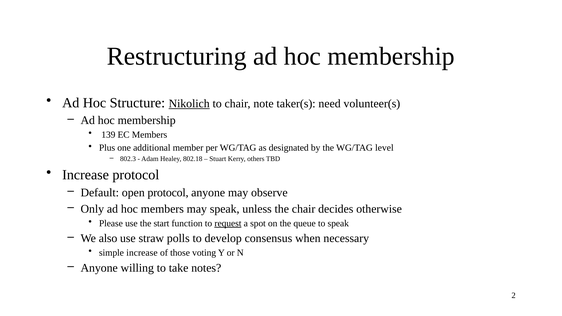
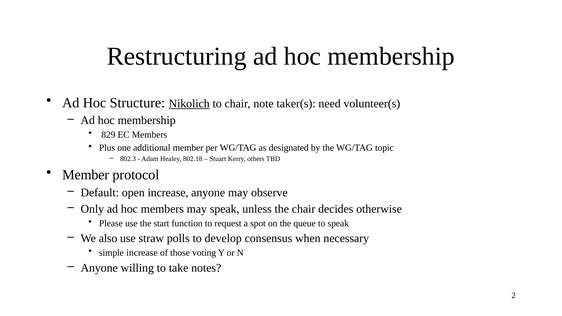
139: 139 -> 829
level: level -> topic
Increase at (86, 175): Increase -> Member
open protocol: protocol -> increase
request underline: present -> none
